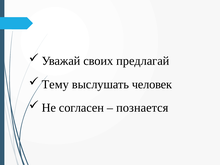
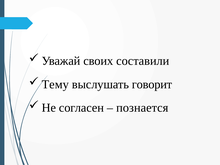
предлагай: предлагай -> составили
человек: человек -> говорит
